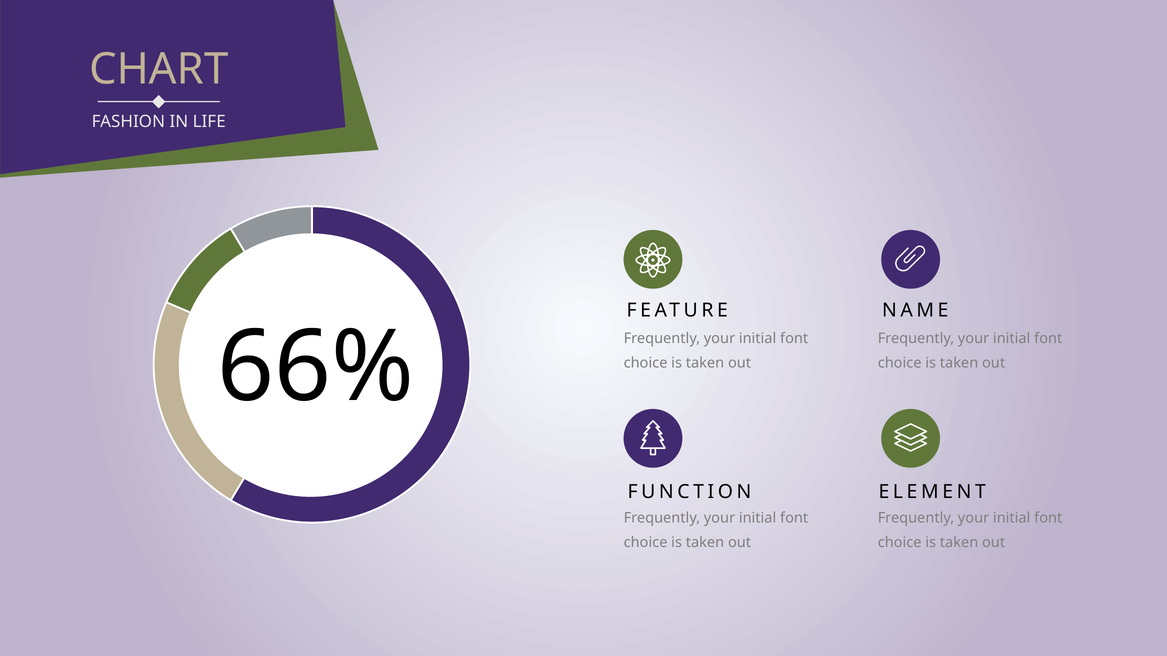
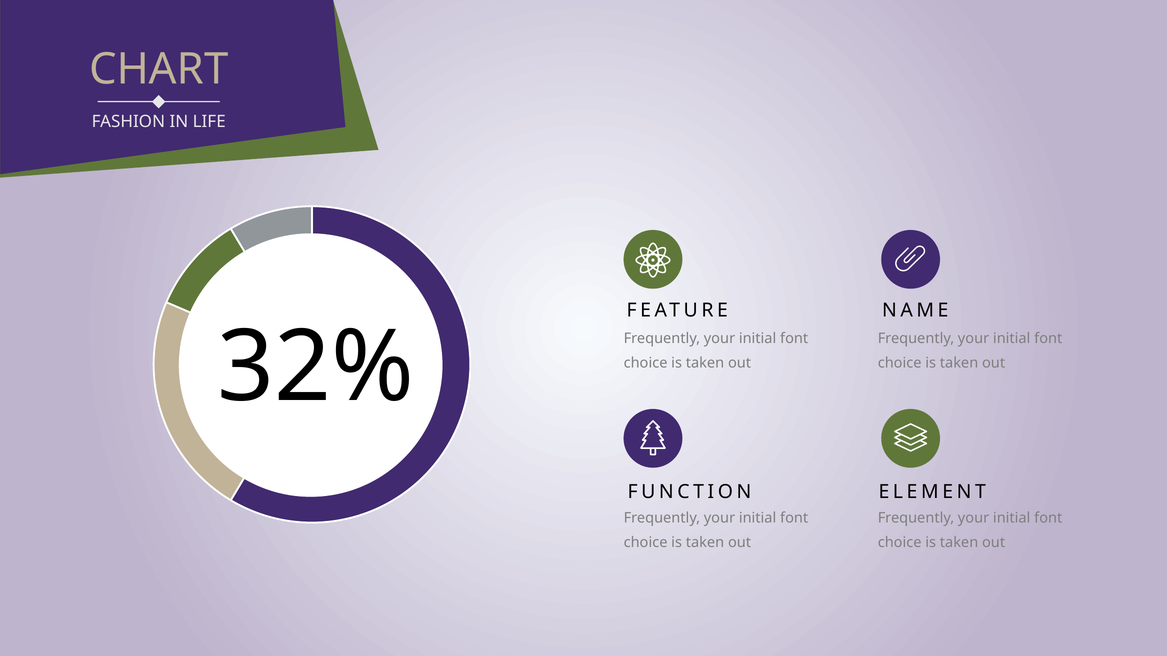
66%: 66% -> 32%
